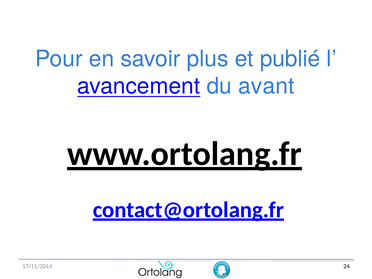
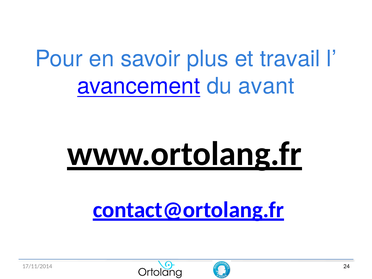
publié: publié -> travail
